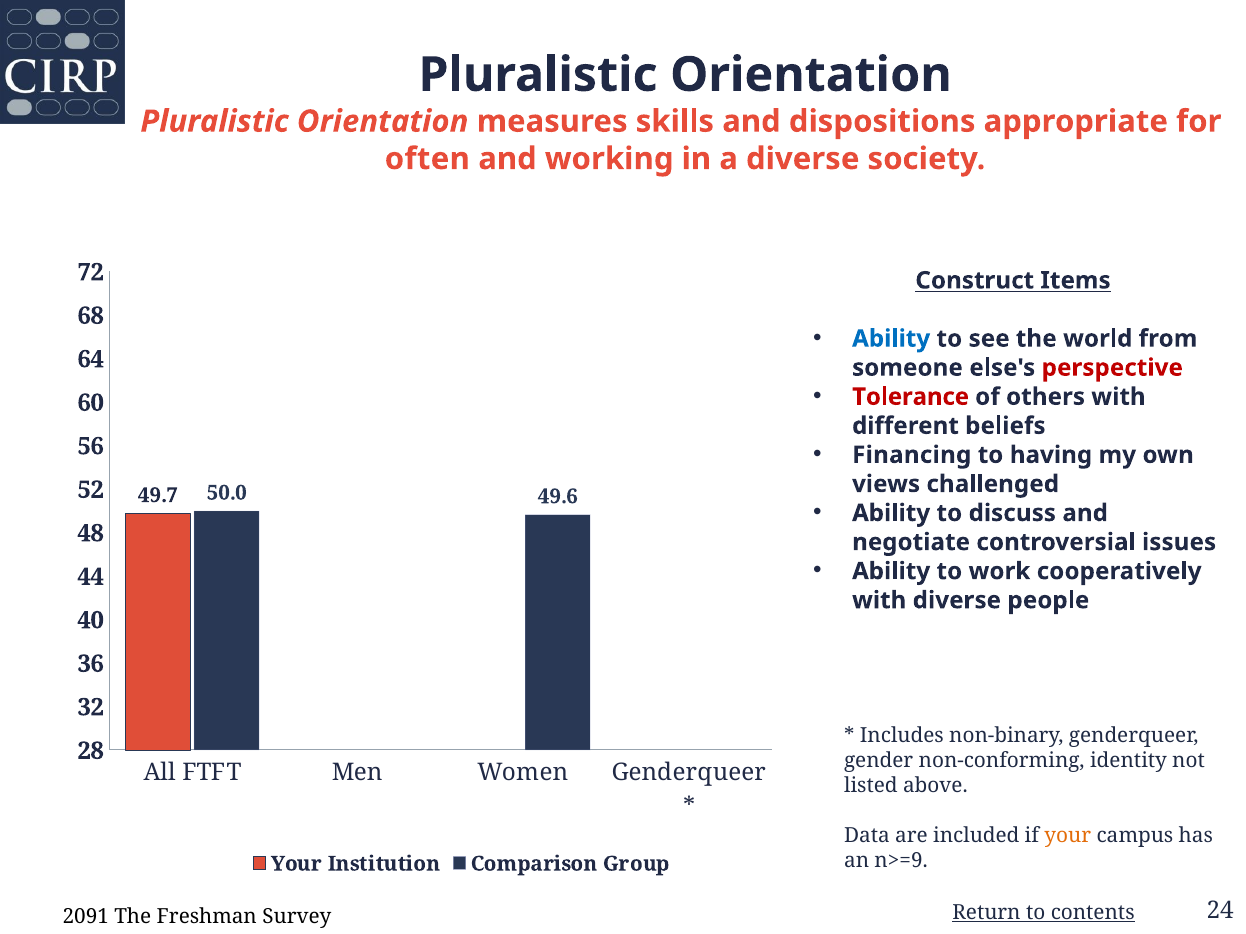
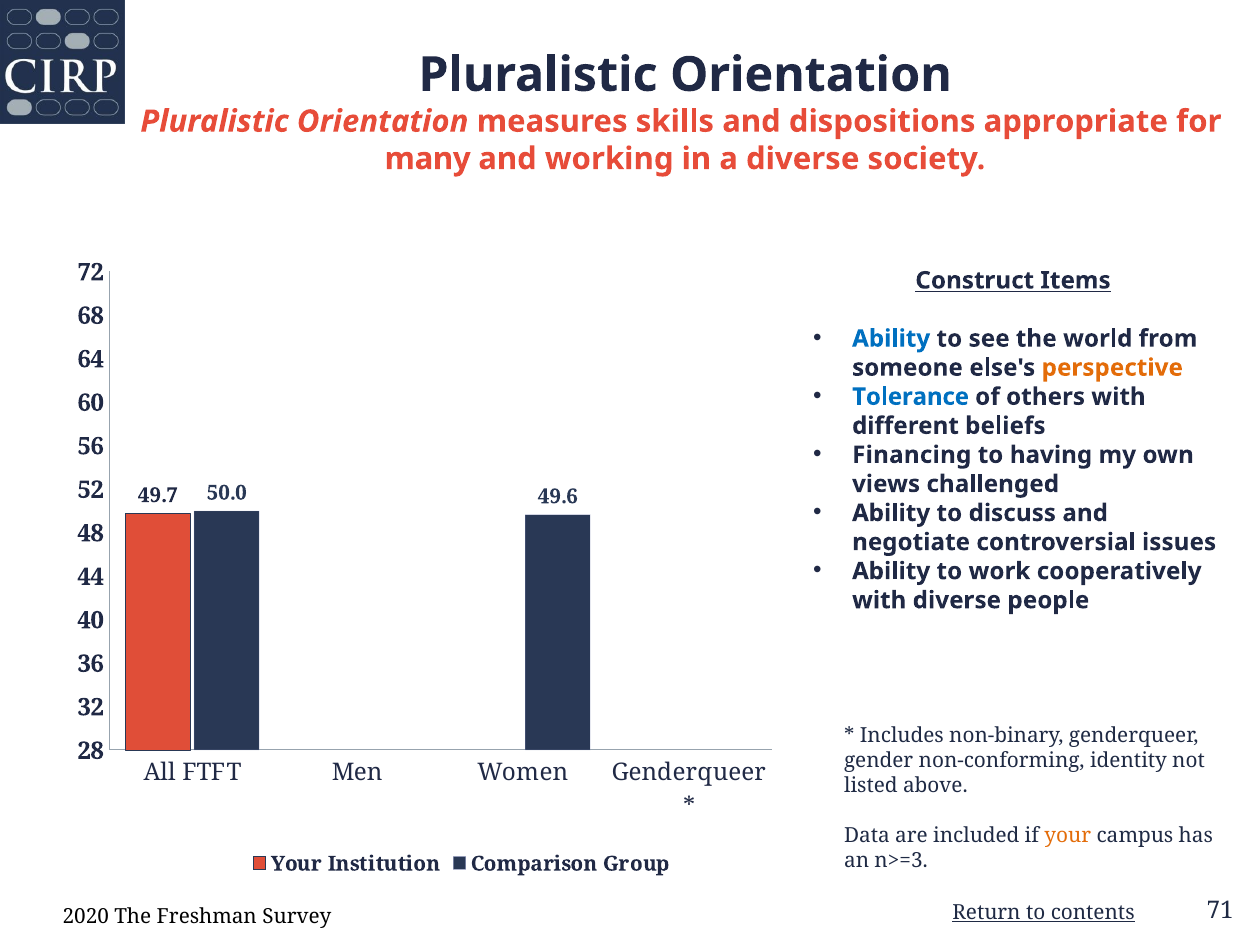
often: often -> many
perspective colour: red -> orange
Tolerance colour: red -> blue
n>=9: n>=9 -> n>=3
2091: 2091 -> 2020
24: 24 -> 71
